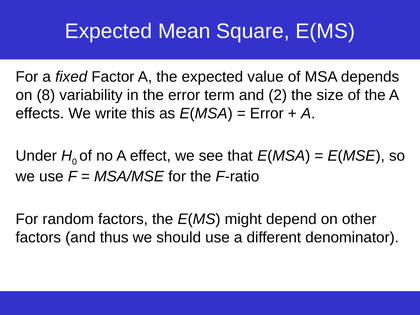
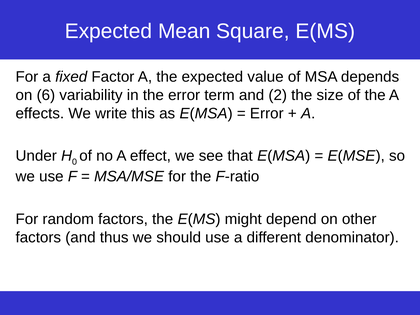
8: 8 -> 6
